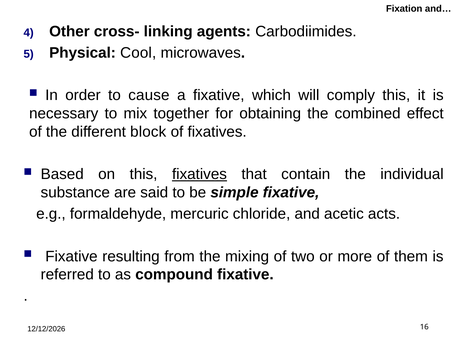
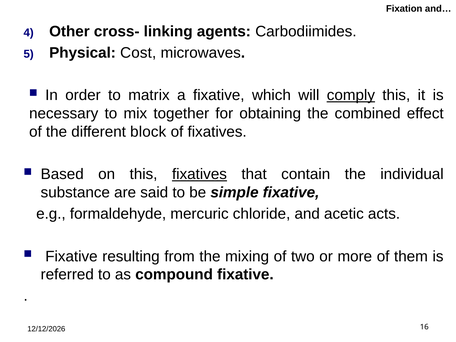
Cool: Cool -> Cost
cause: cause -> matrix
comply underline: none -> present
